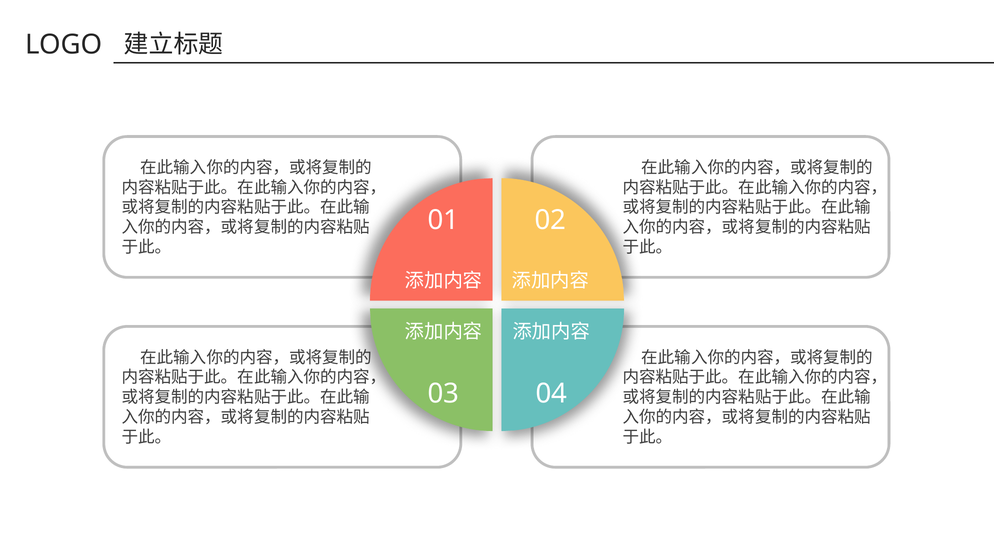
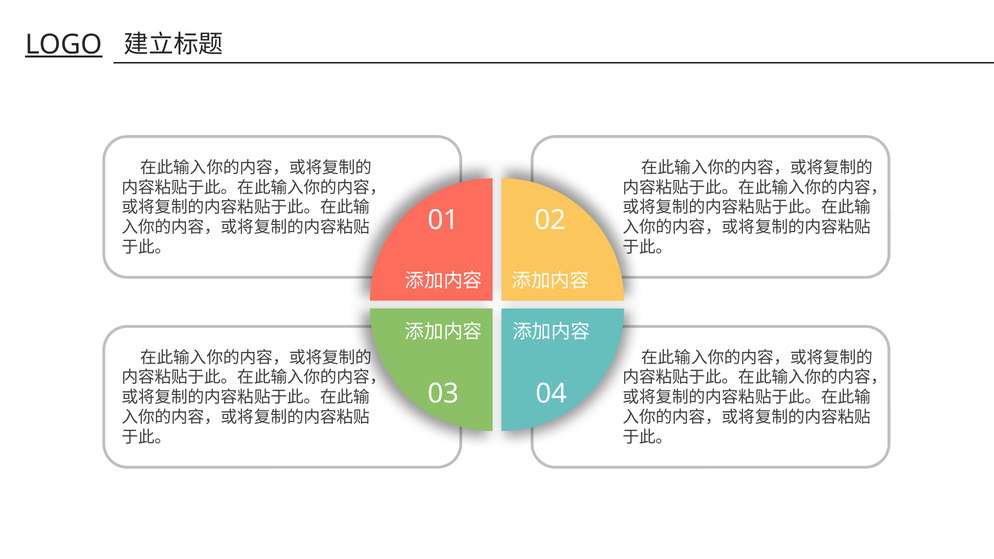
LOGO underline: none -> present
